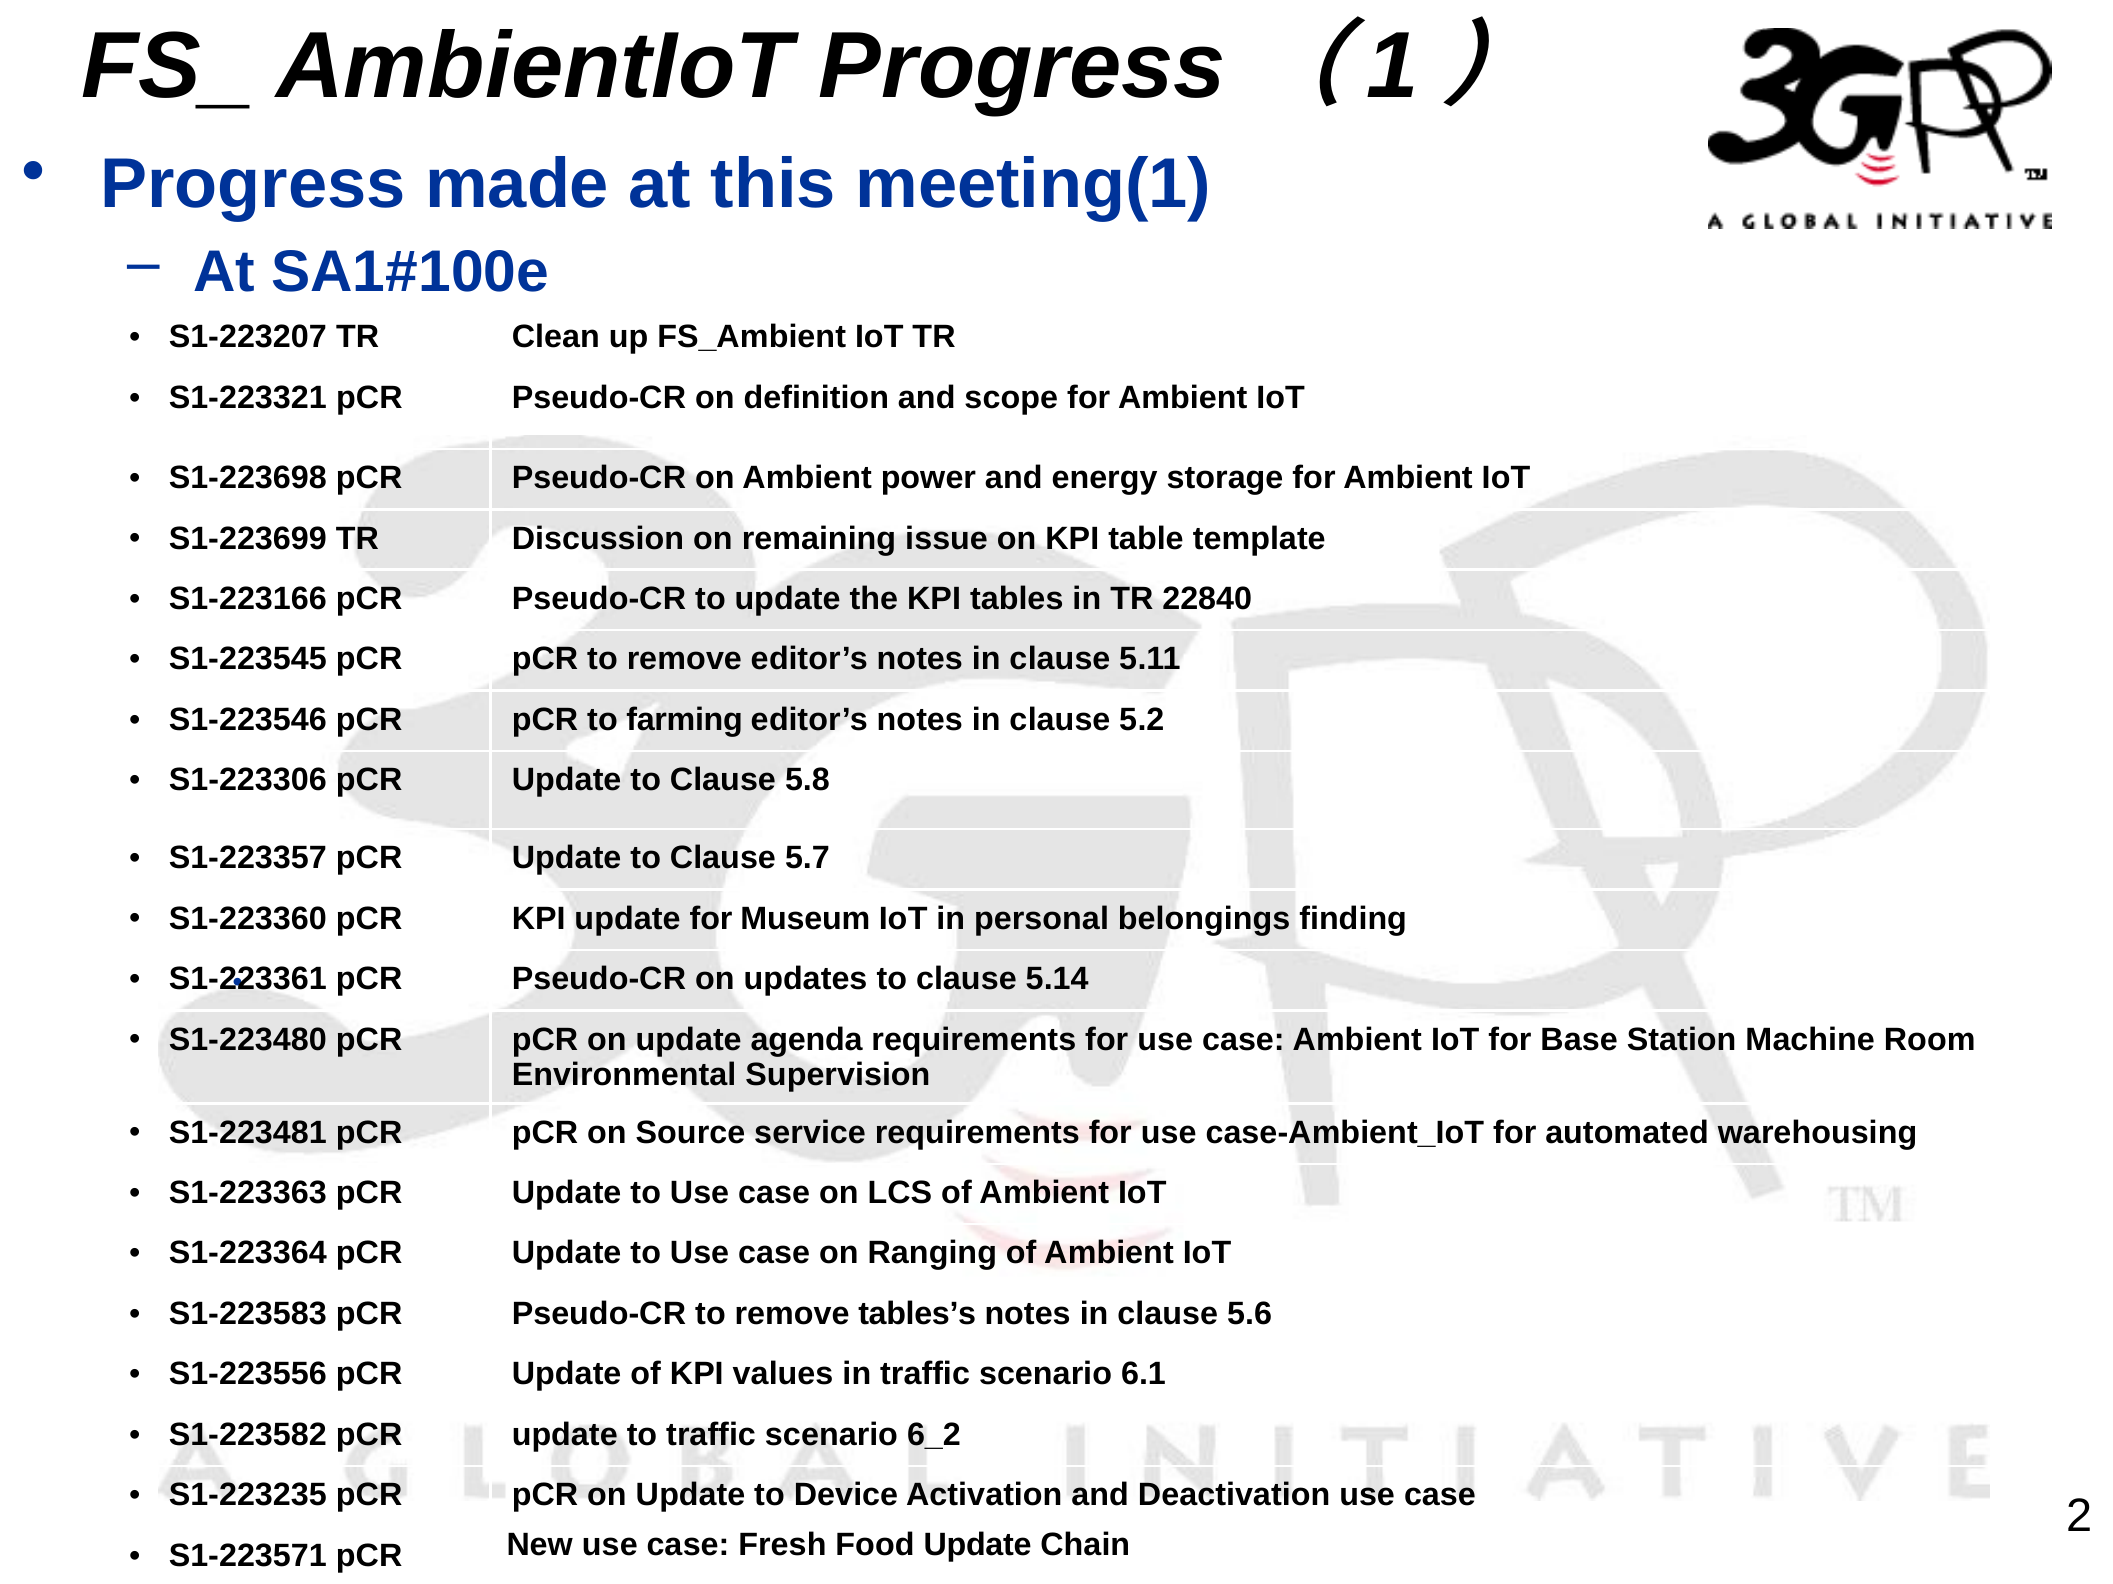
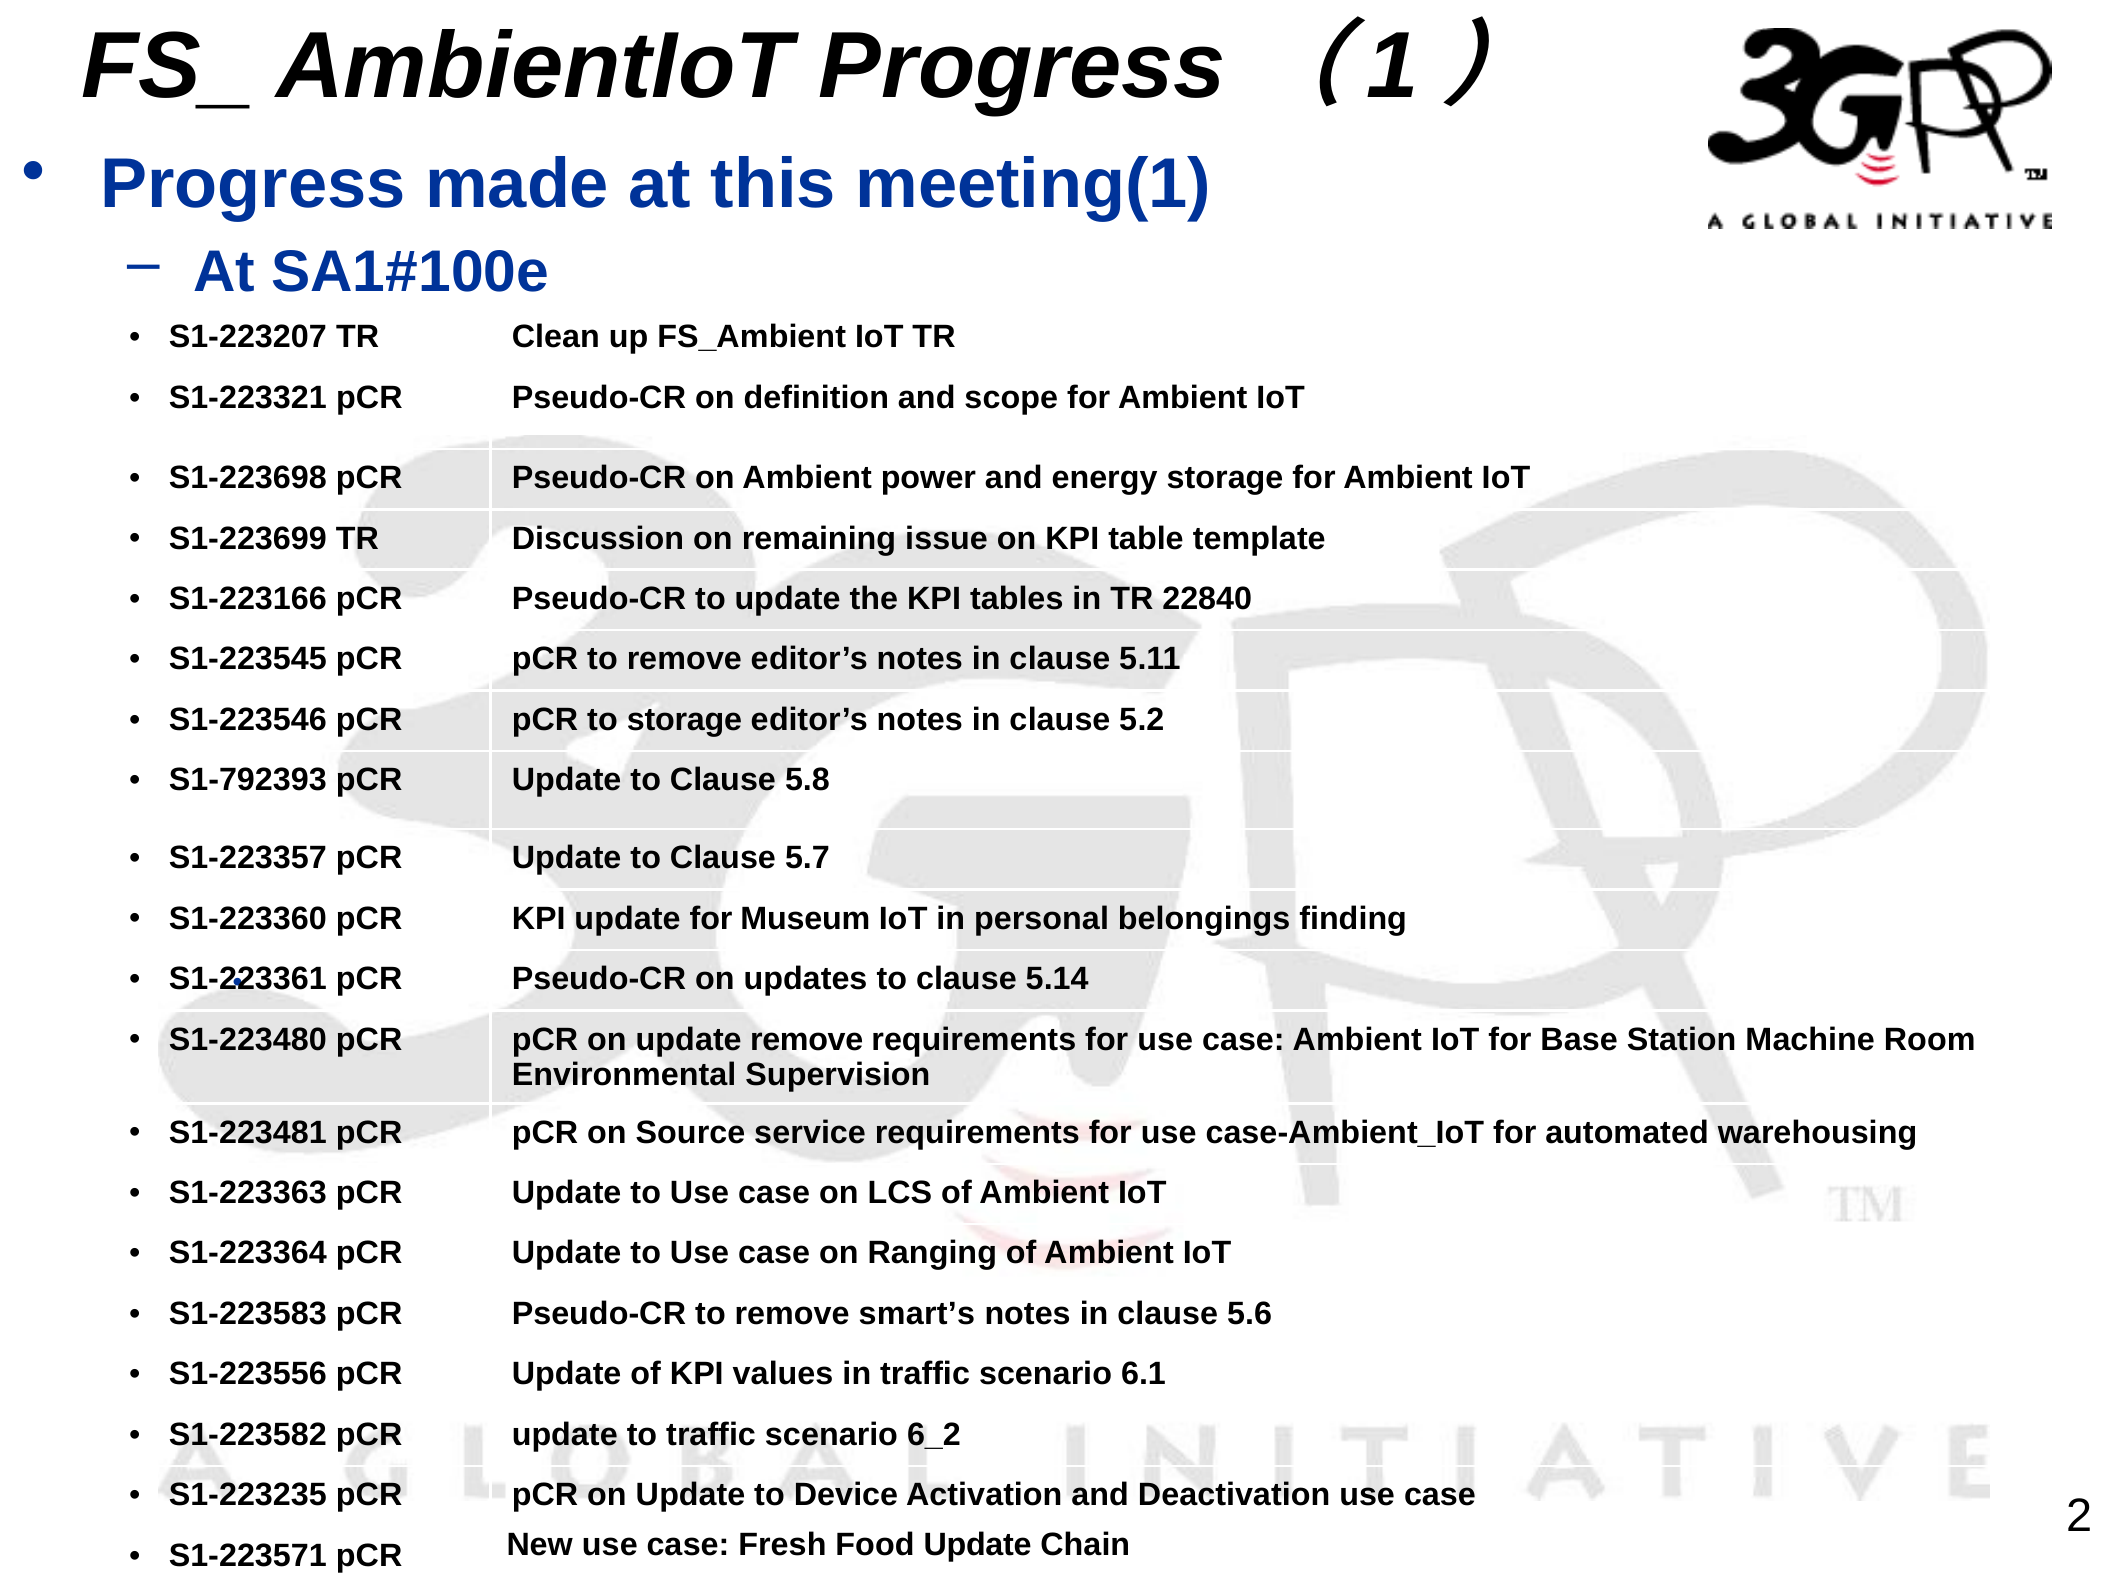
to farming: farming -> storage
S1-223306: S1-223306 -> S1-792393
update agenda: agenda -> remove
tables’s: tables’s -> smart’s
